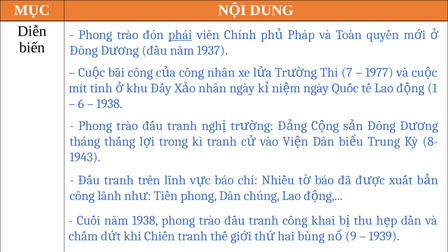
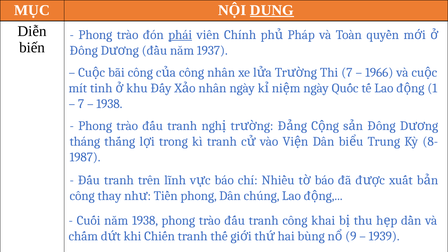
DUNG underline: none -> present
1977: 1977 -> 1966
6 at (81, 104): 6 -> 7
1943: 1943 -> 1987
lãnh: lãnh -> thay
